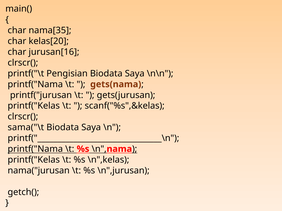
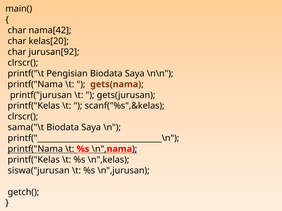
nama[35: nama[35 -> nama[42
jurusan[16: jurusan[16 -> jurusan[92
nama("jurusan: nama("jurusan -> siswa("jurusan
